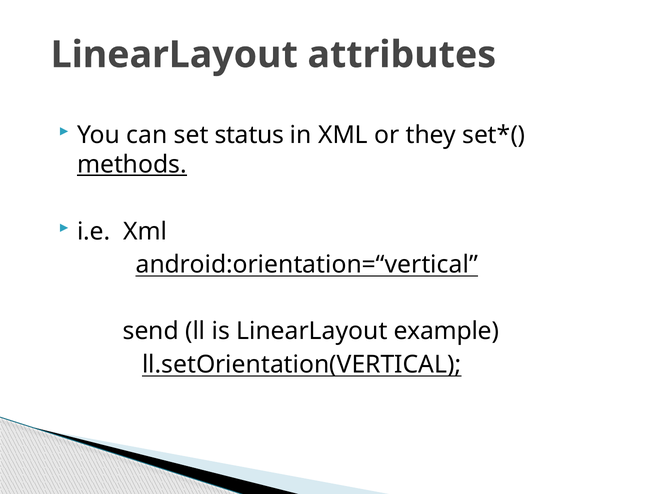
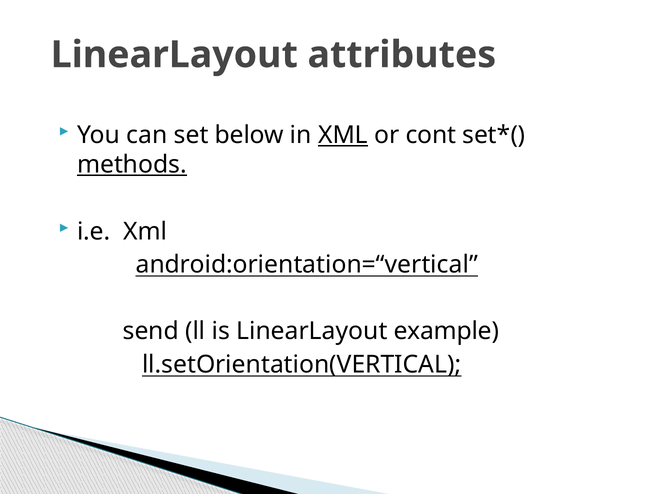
status: status -> below
XML at (343, 135) underline: none -> present
they: they -> cont
